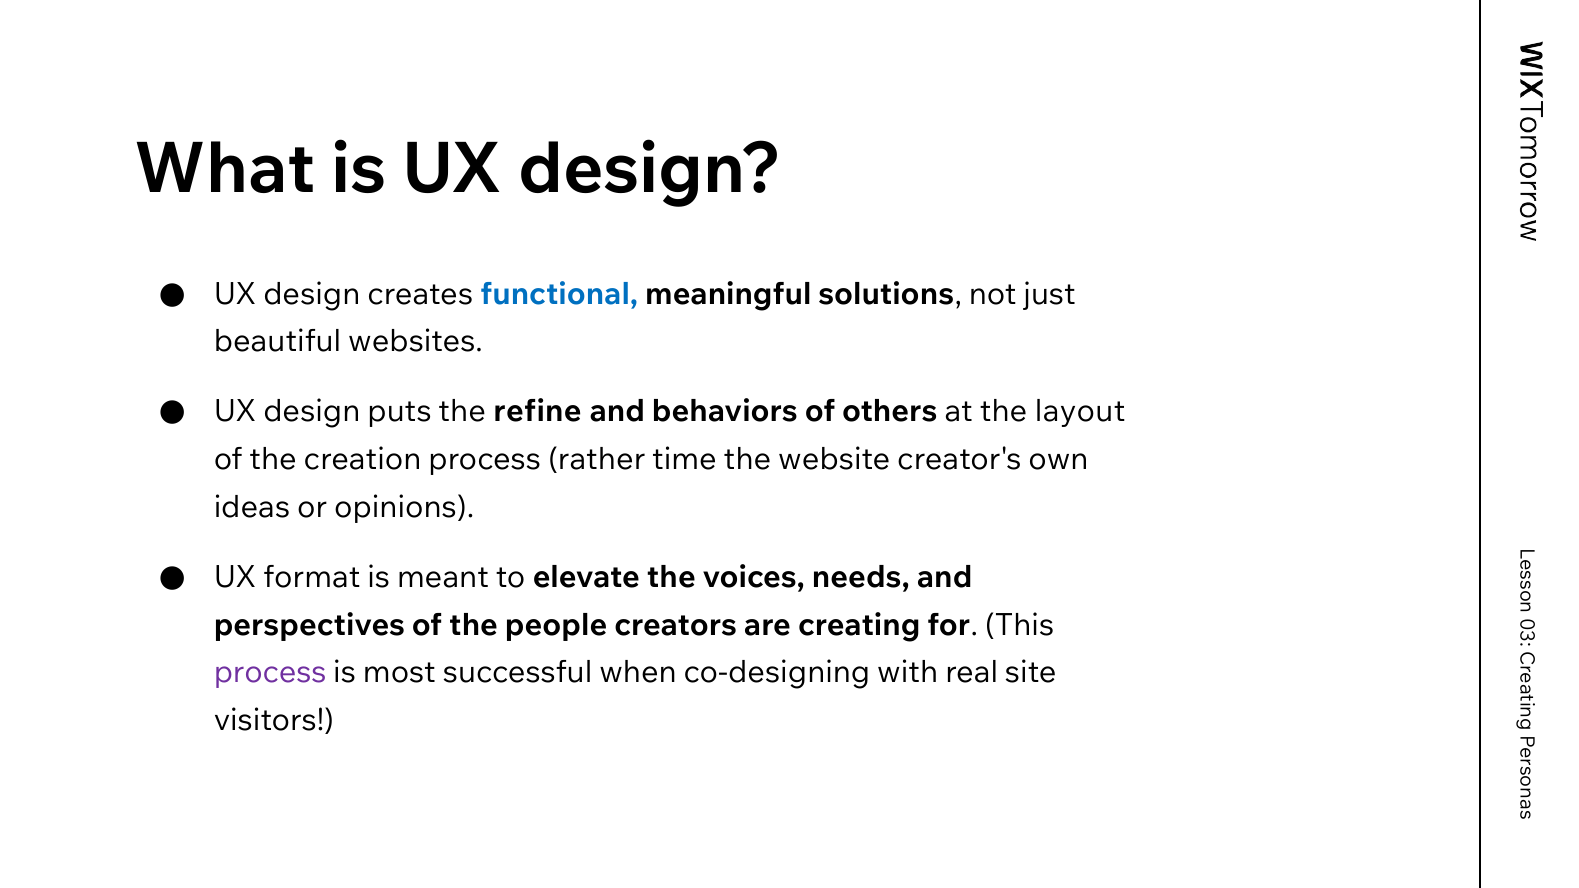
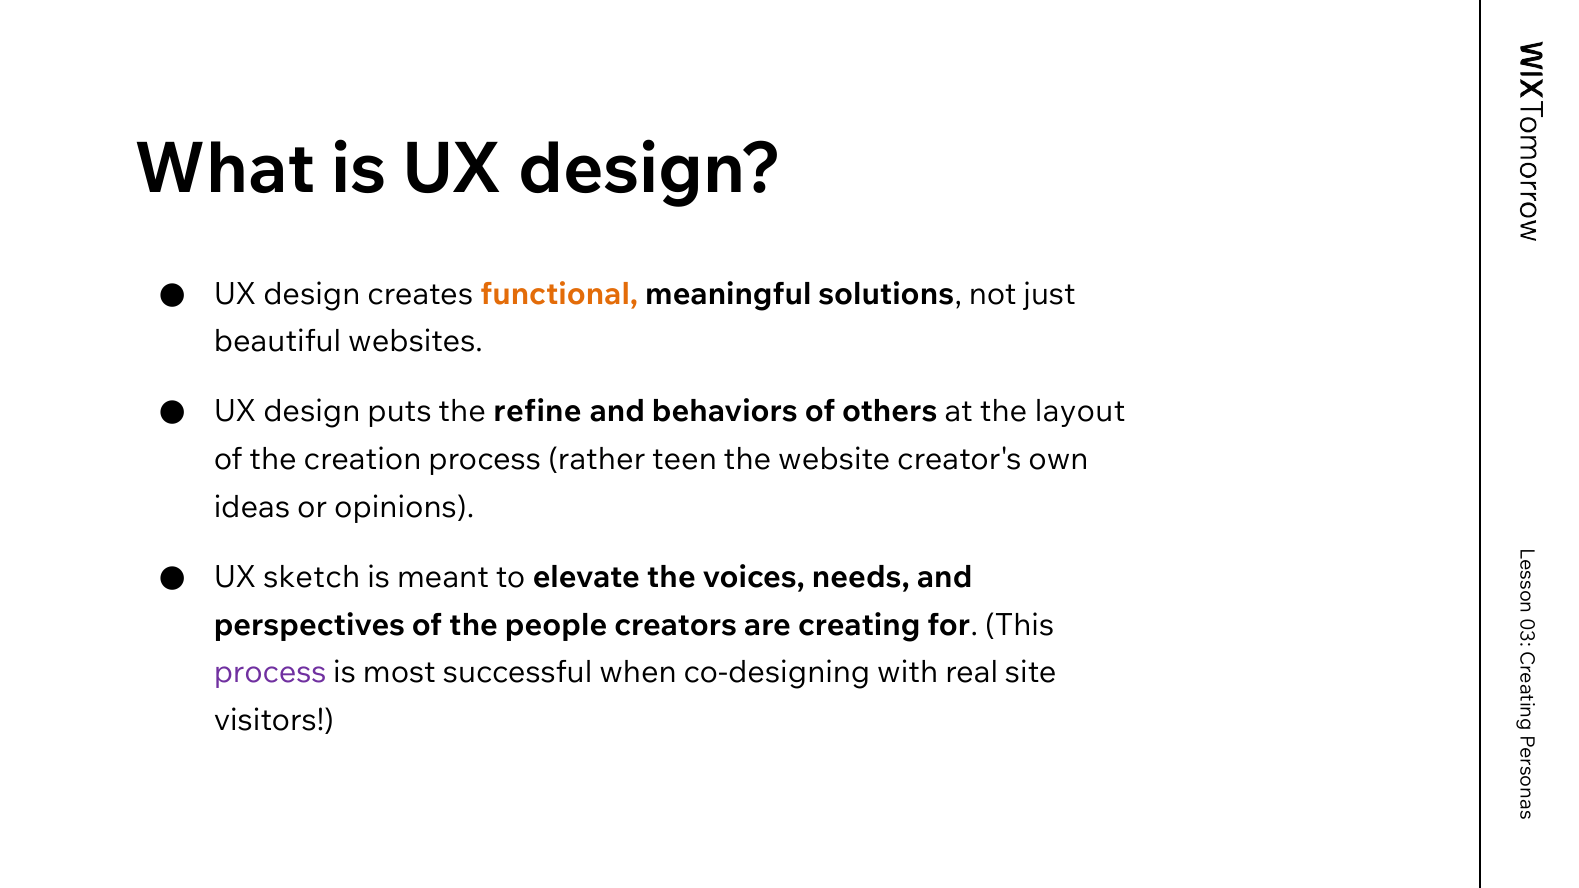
functional colour: blue -> orange
time: time -> teen
format: format -> sketch
